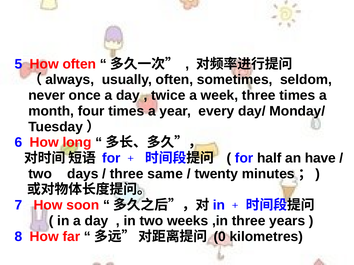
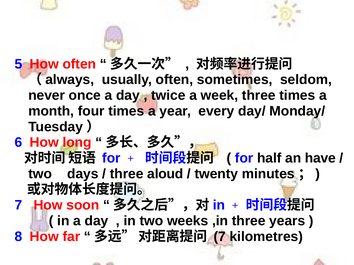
same: same -> aloud
0 at (220, 237): 0 -> 7
